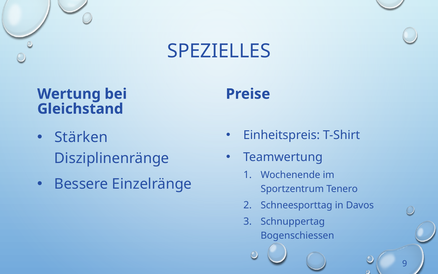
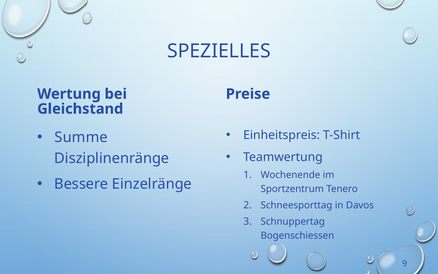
Stärken: Stärken -> Summe
